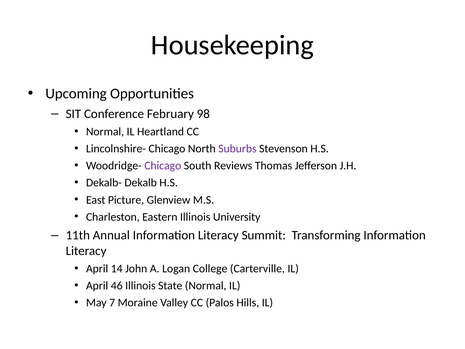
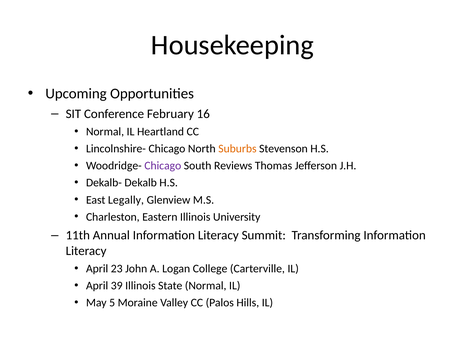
98: 98 -> 16
Suburbs colour: purple -> orange
Picture: Picture -> Legally
14: 14 -> 23
46: 46 -> 39
7: 7 -> 5
